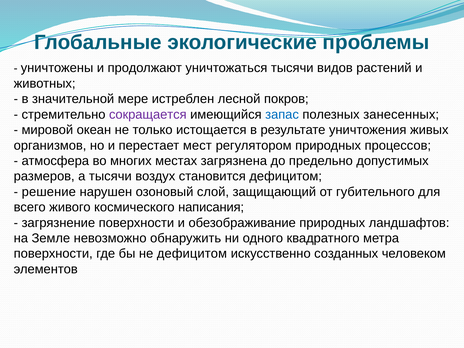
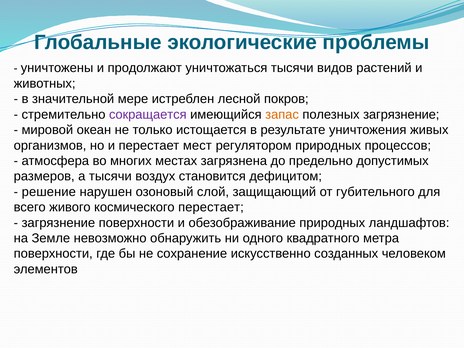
запас colour: blue -> orange
полезных занесенных: занесенных -> загрязнение
космического написания: написания -> перестает
не дефицитом: дефицитом -> сохранение
